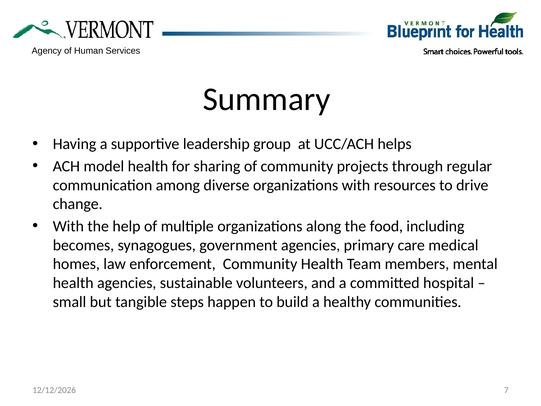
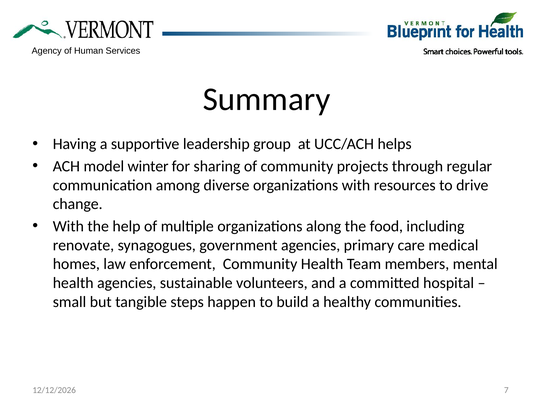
model health: health -> winter
becomes: becomes -> renovate
